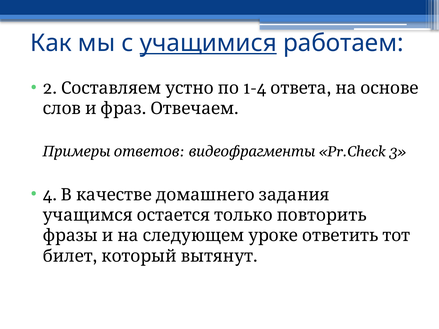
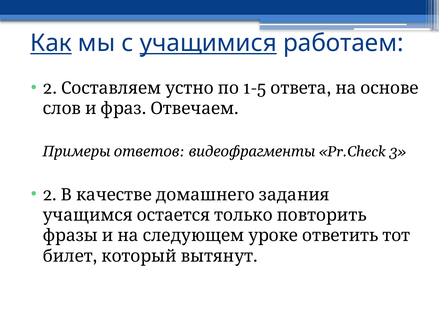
Как underline: none -> present
1-4: 1-4 -> 1-5
4 at (50, 195): 4 -> 2
